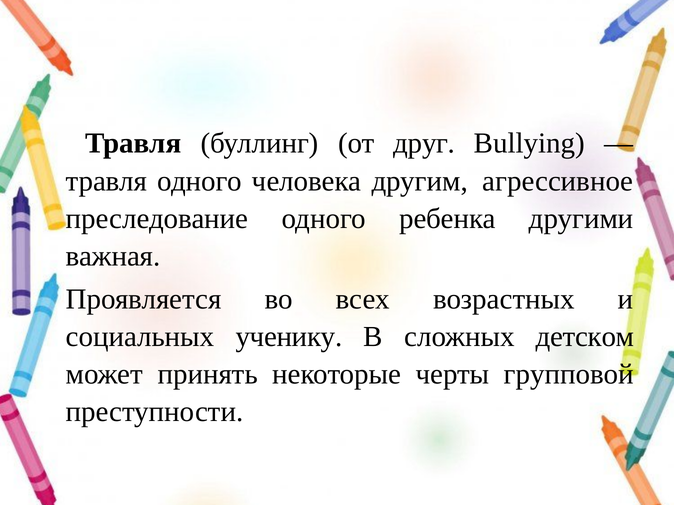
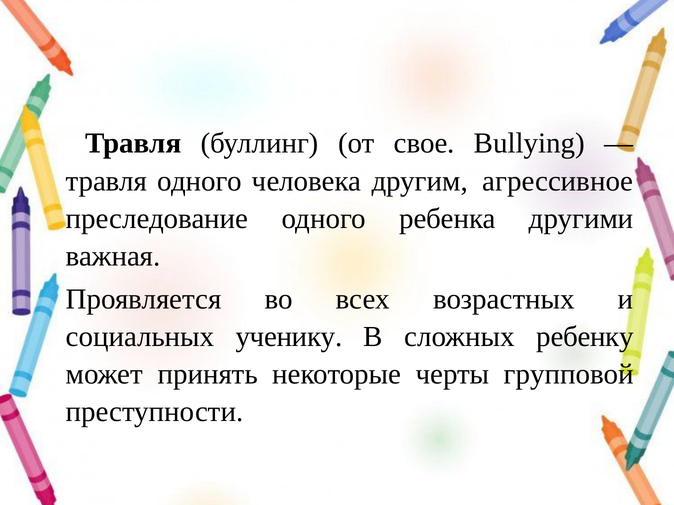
друг: друг -> свое
детском: детском -> ребенку
